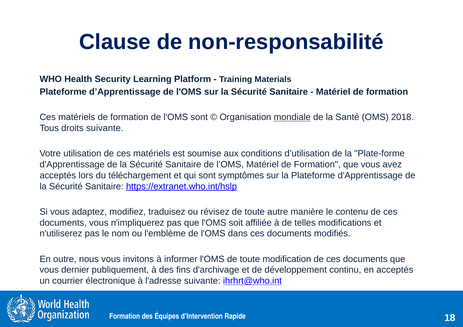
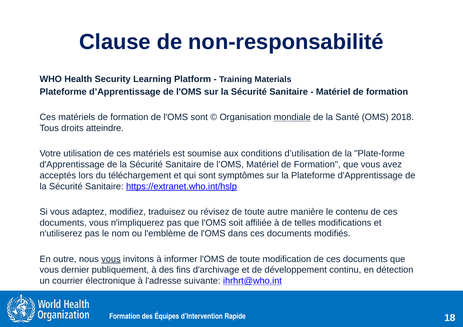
droits suivante: suivante -> atteindre
vous at (111, 259) underline: none -> present
en acceptés: acceptés -> détection
